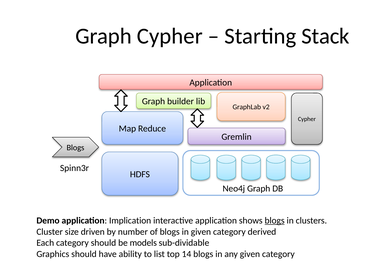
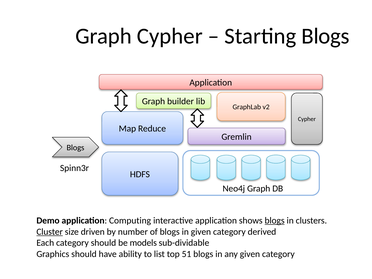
Starting Stack: Stack -> Blogs
Implication: Implication -> Computing
Cluster underline: none -> present
14: 14 -> 51
